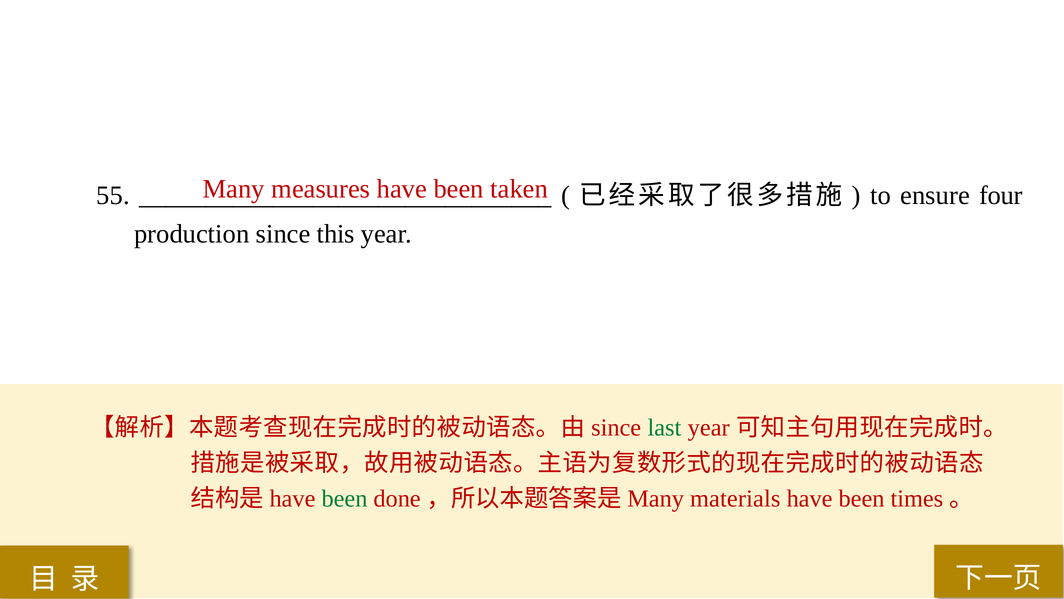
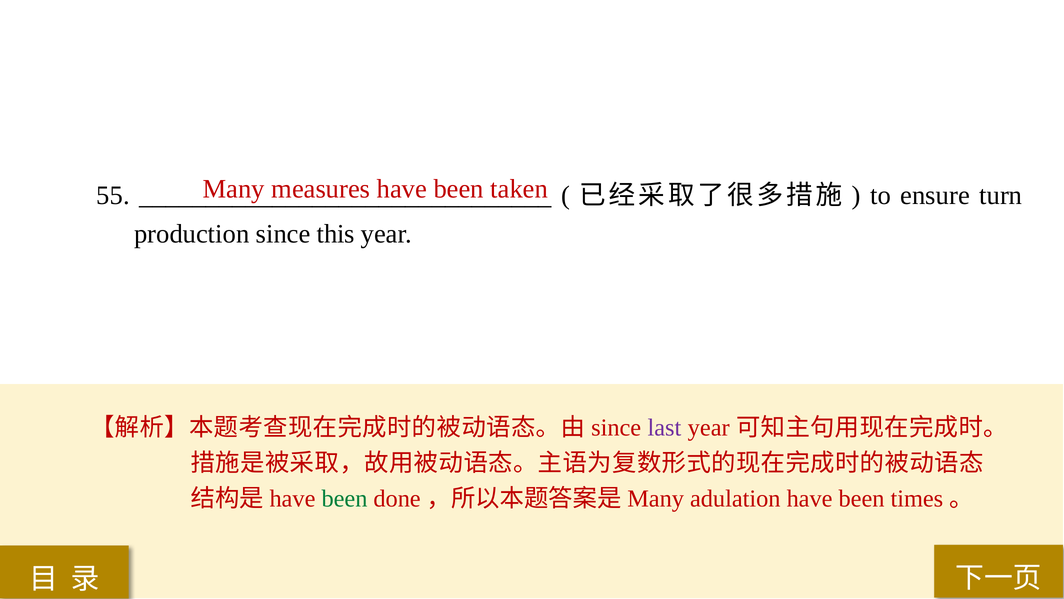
four: four -> turn
last colour: green -> purple
materials: materials -> adulation
